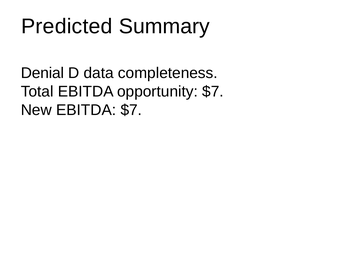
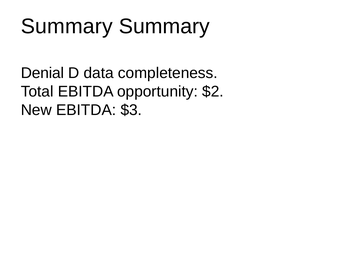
Predicted at (67, 26): Predicted -> Summary
opportunity $7: $7 -> $2
EBITDA $7: $7 -> $3
